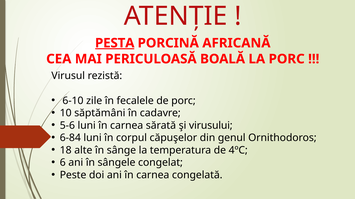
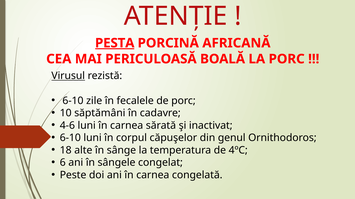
Virusul underline: none -> present
5-6: 5-6 -> 4-6
virusului: virusului -> inactivat
6-84 at (70, 138): 6-84 -> 6-10
